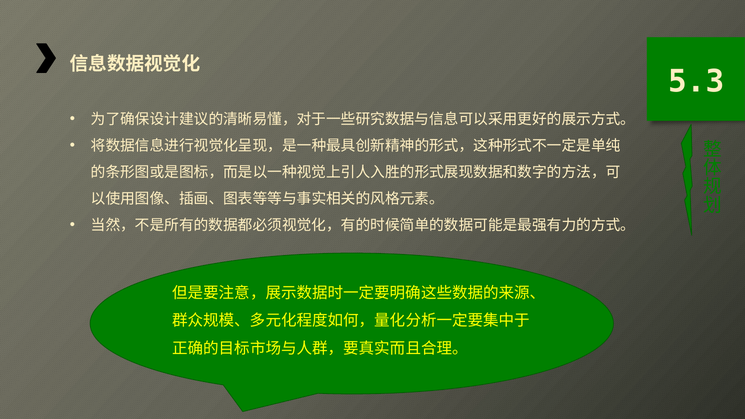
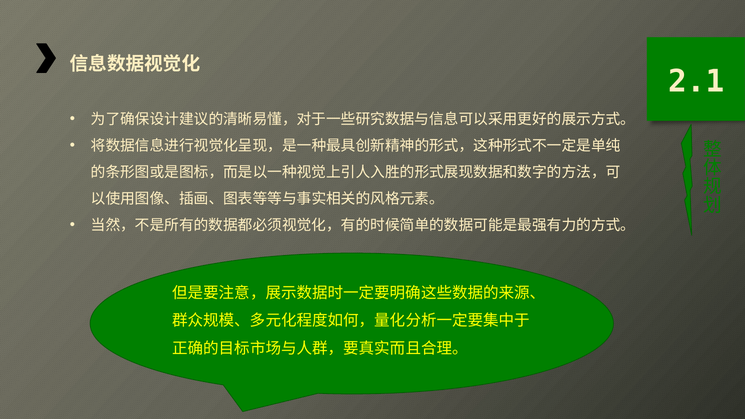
5.3: 5.3 -> 2.1
